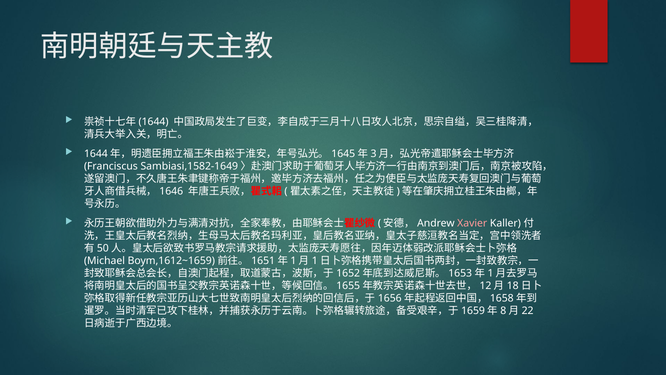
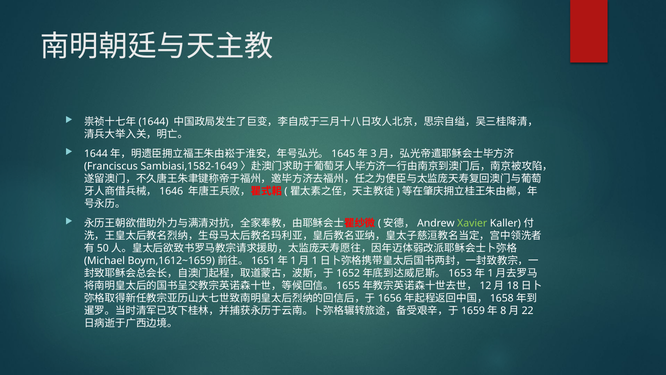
Xavier colour: pink -> light green
